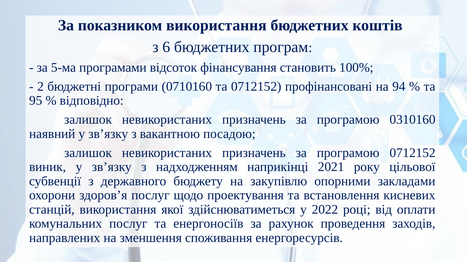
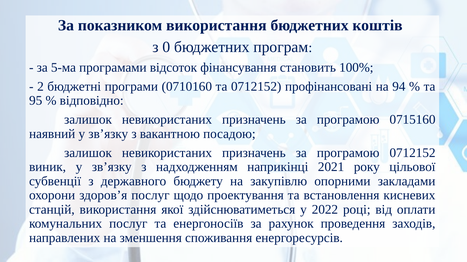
6: 6 -> 0
0310160: 0310160 -> 0715160
